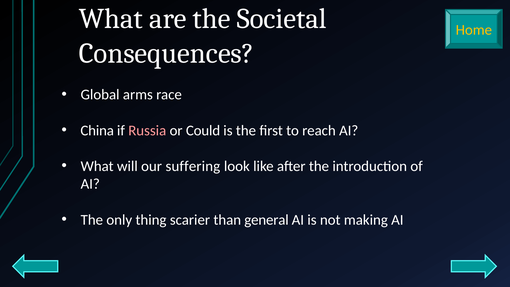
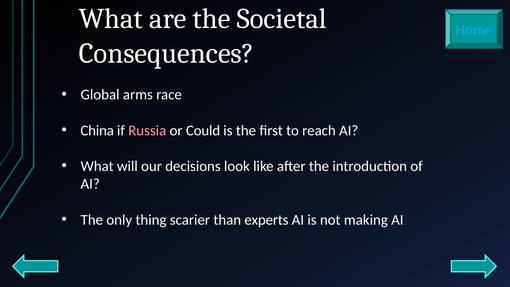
Home colour: yellow -> light blue
suffering: suffering -> decisions
general: general -> experts
